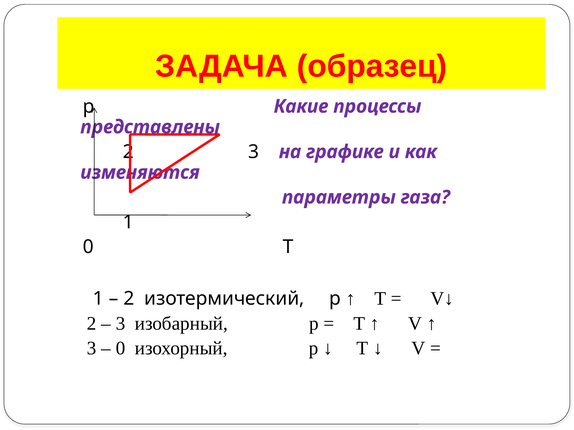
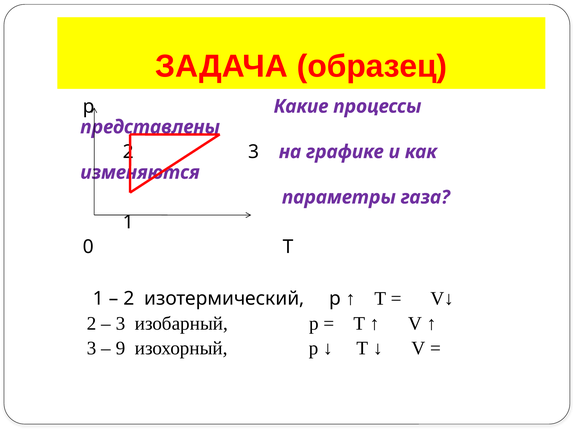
0 at (120, 349): 0 -> 9
